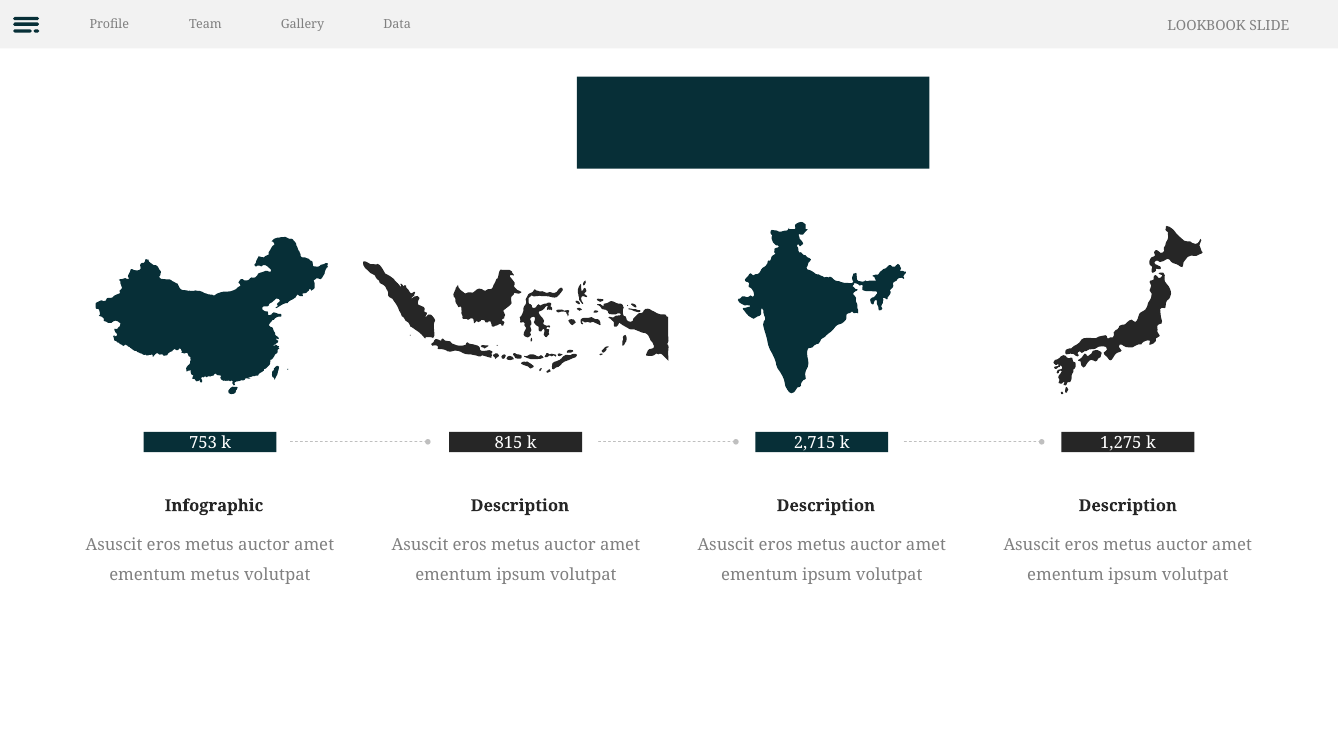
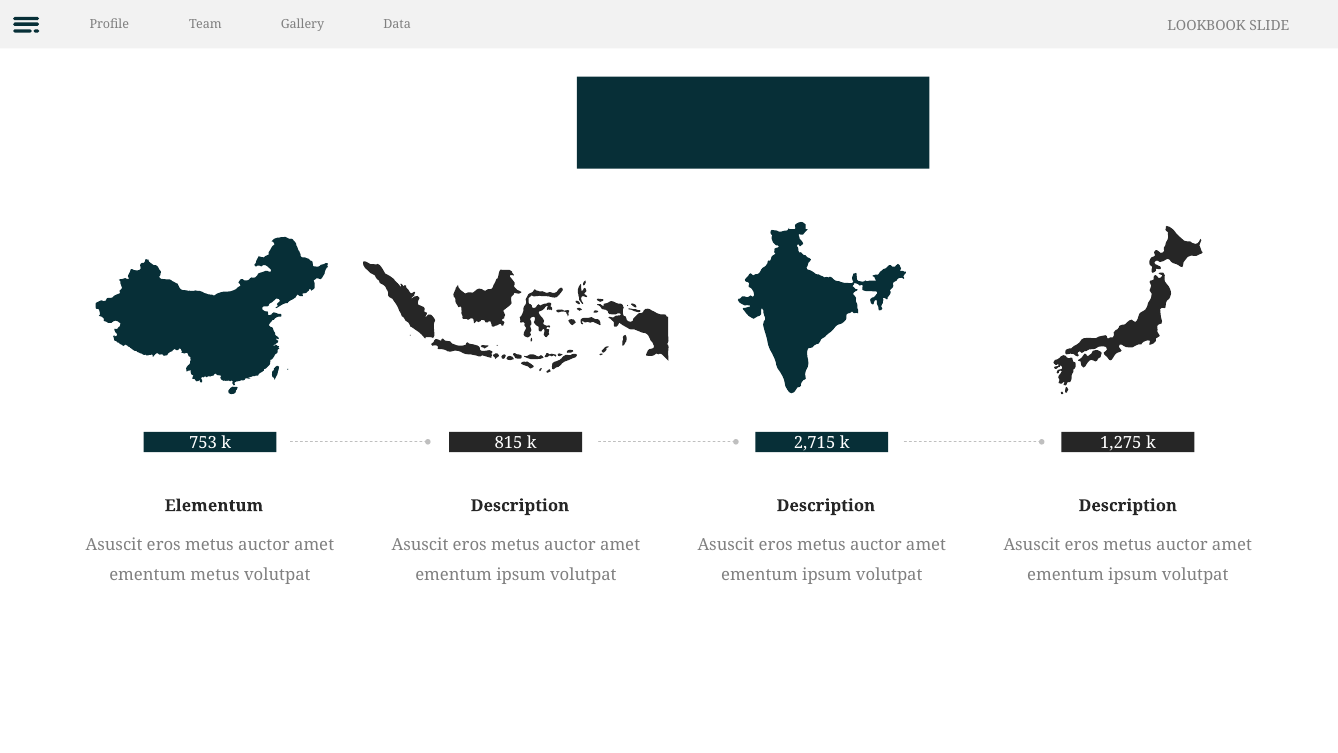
Infographic at (214, 505): Infographic -> Elementum
